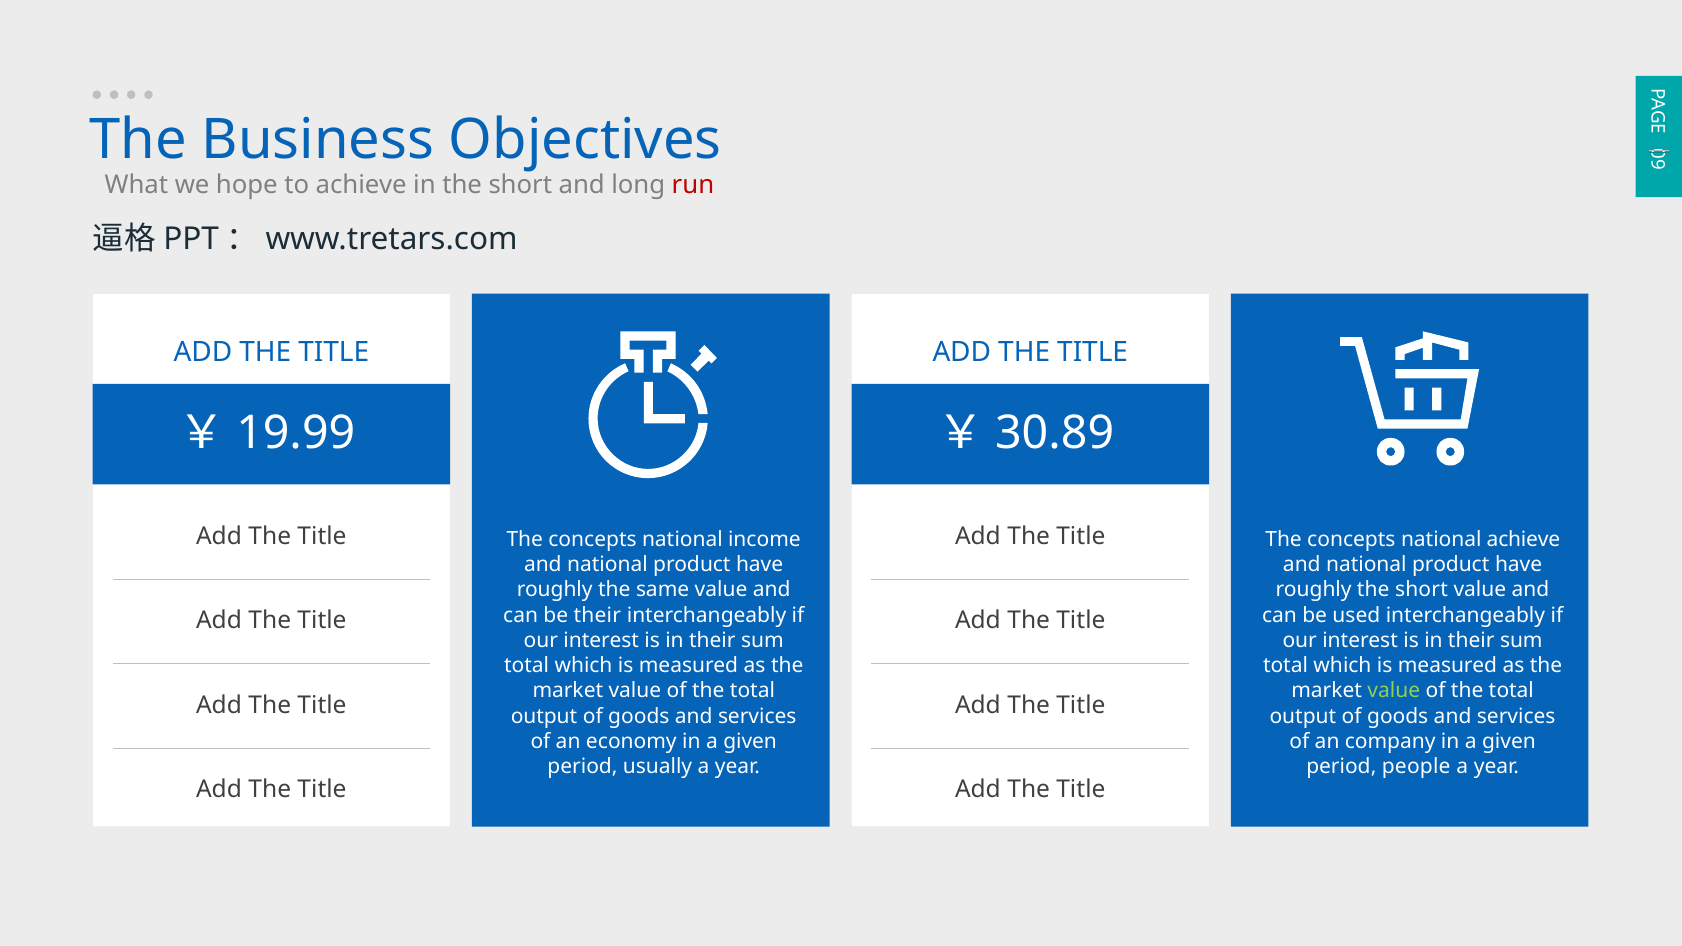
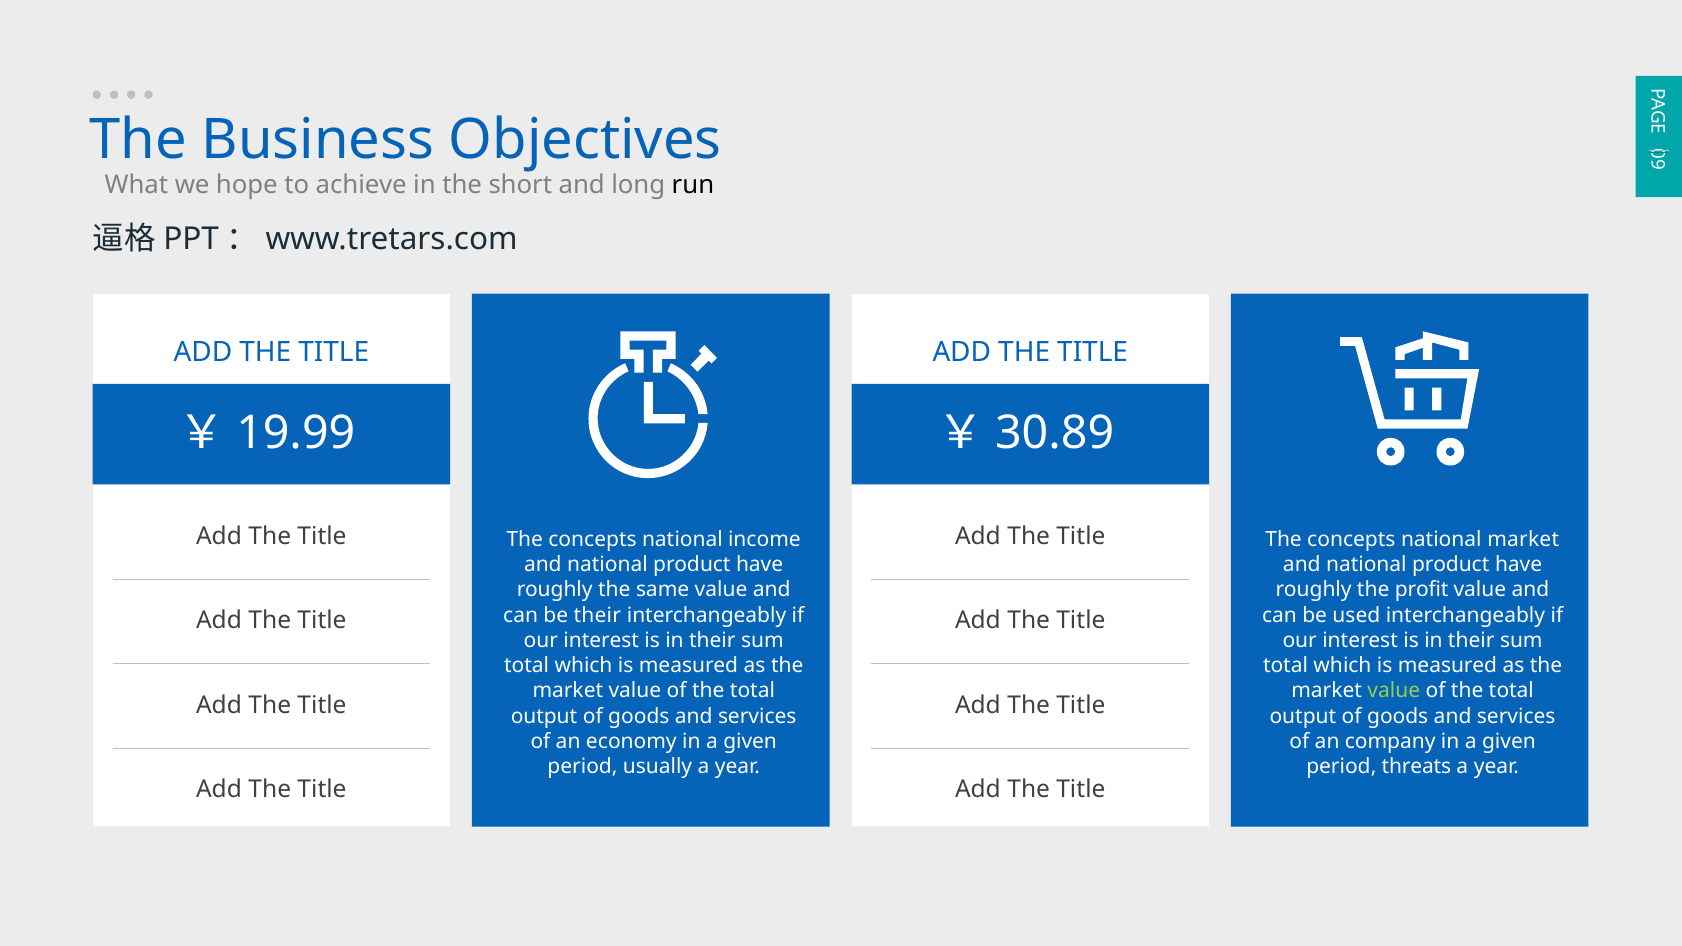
run colour: red -> black
national achieve: achieve -> market
roughly the short: short -> profit
people: people -> threats
